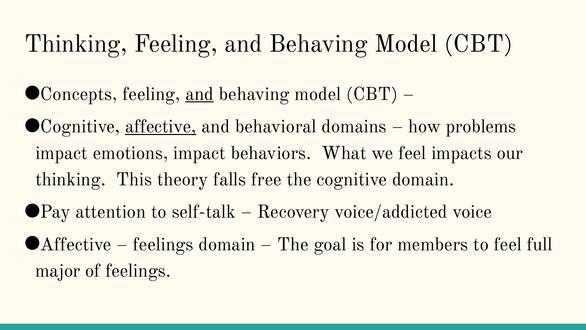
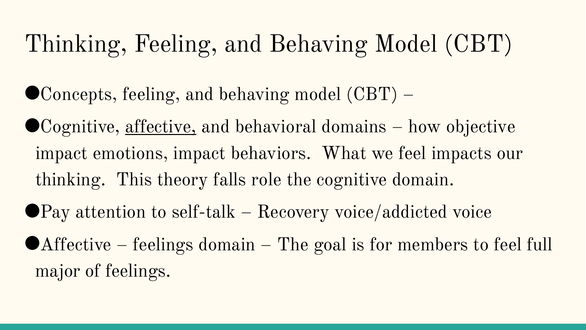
and at (200, 94) underline: present -> none
problems: problems -> objective
free: free -> role
